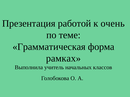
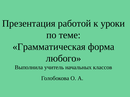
очень: очень -> уроки
рамках: рамках -> любого
